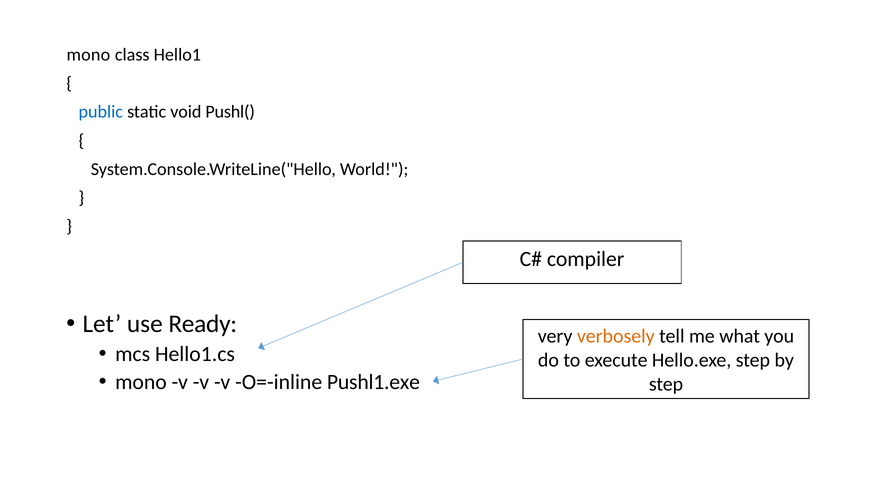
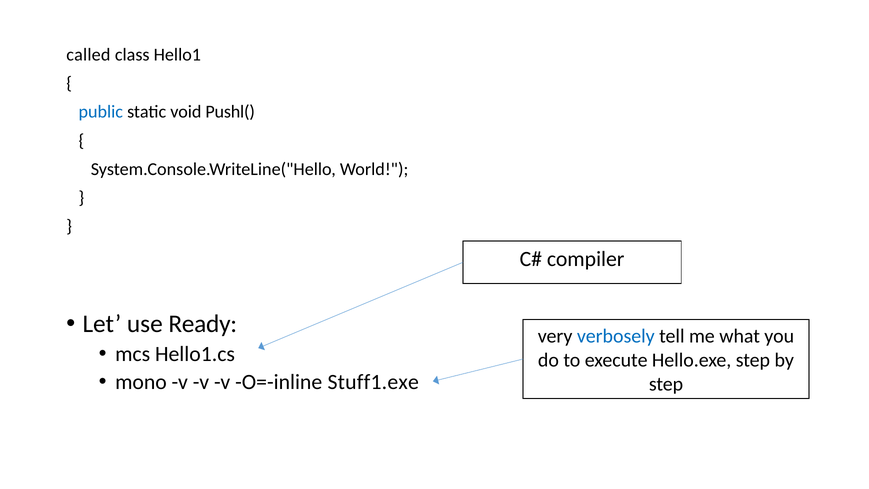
mono at (88, 55): mono -> called
verbosely colour: orange -> blue
Pushl1.exe: Pushl1.exe -> Stuff1.exe
